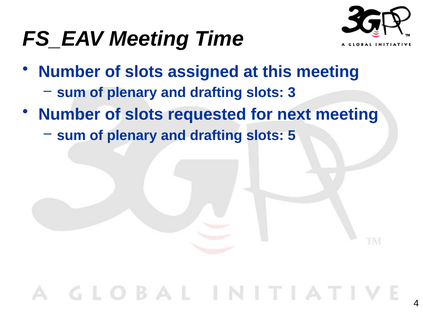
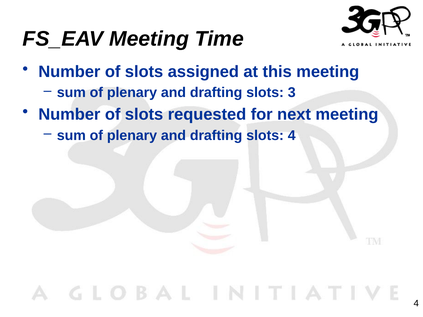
slots 5: 5 -> 4
